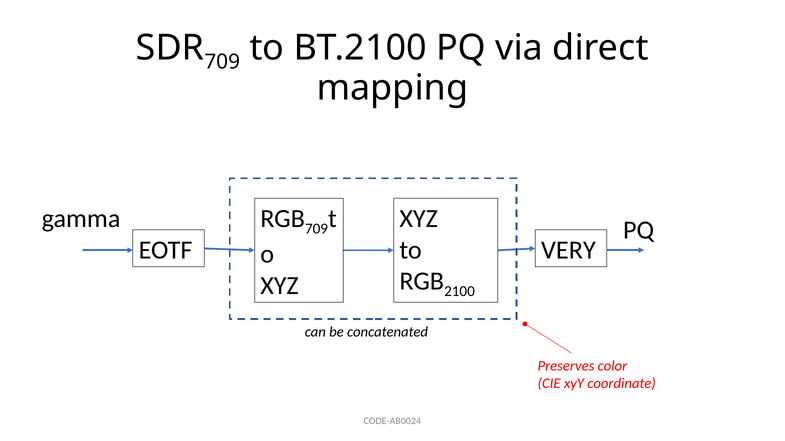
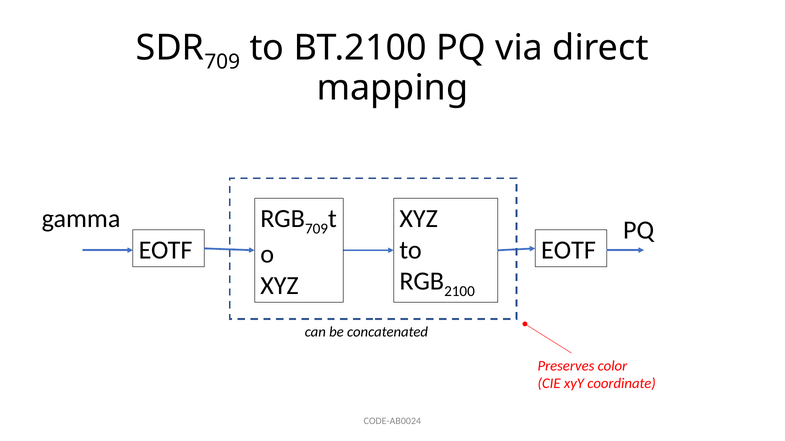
VERY at (568, 251): VERY -> EOTF
